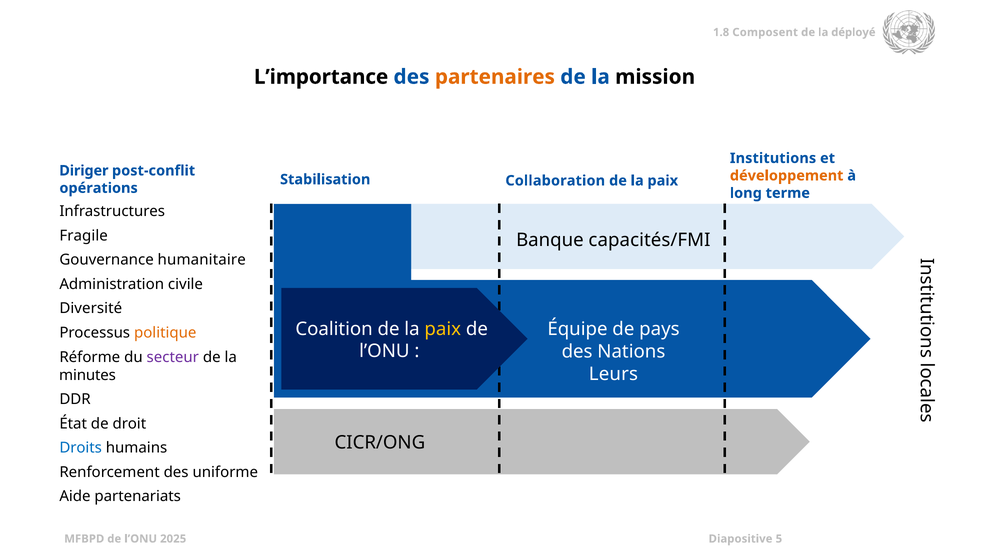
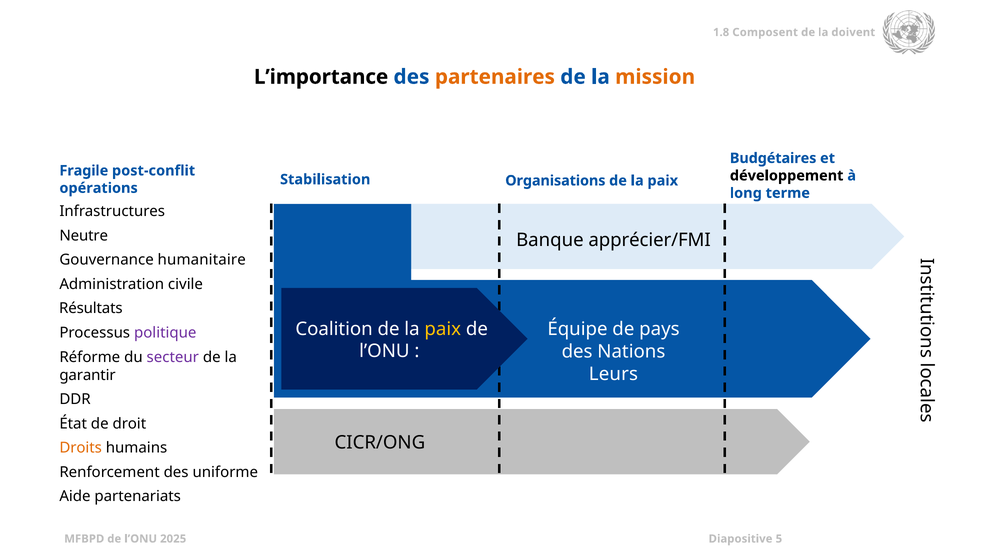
déployé: déployé -> doivent
mission colour: black -> orange
Institutions: Institutions -> Budgétaires
Diriger: Diriger -> Fragile
développement colour: orange -> black
Collaboration: Collaboration -> Organisations
Fragile: Fragile -> Neutre
capacités/FMI: capacités/FMI -> apprécier/FMI
Diversité: Diversité -> Résultats
politique colour: orange -> purple
minutes: minutes -> garantir
Droits colour: blue -> orange
